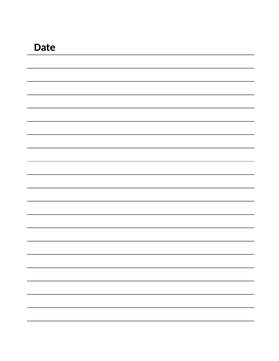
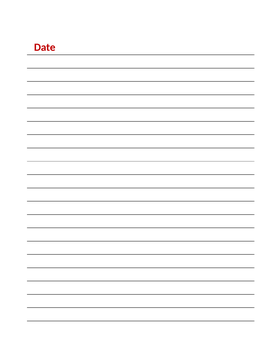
Date colour: black -> red
